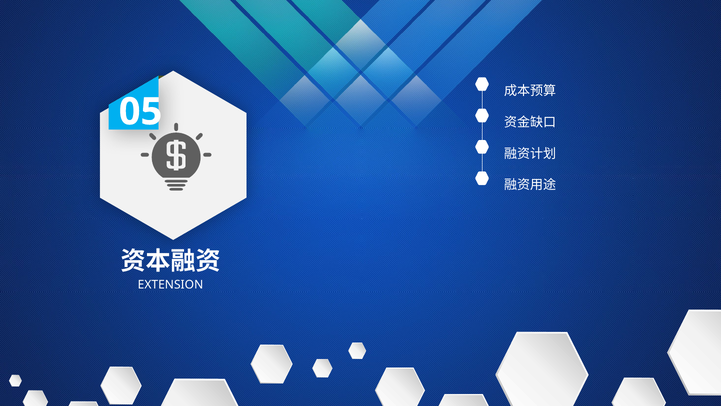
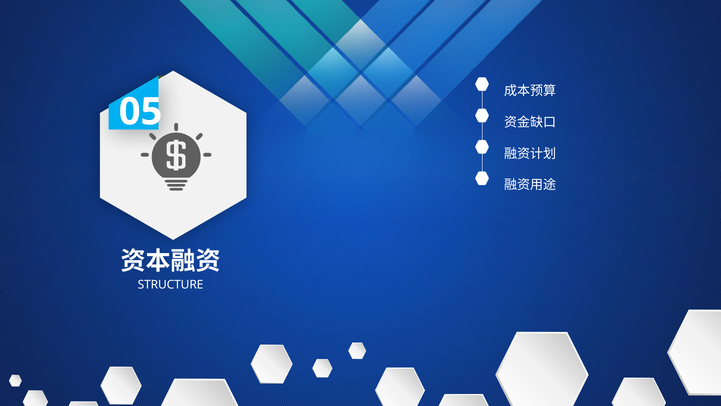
EXTENSION: EXTENSION -> STRUCTURE
